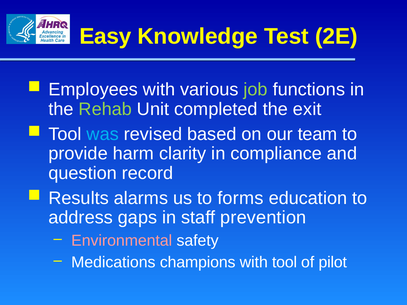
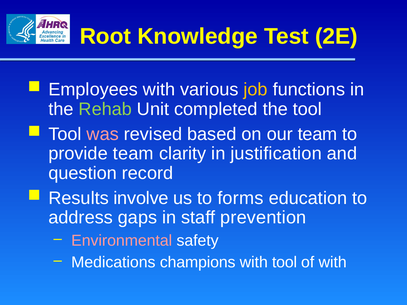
Easy: Easy -> Root
job colour: light green -> yellow
the exit: exit -> tool
was colour: light blue -> pink
provide harm: harm -> team
compliance: compliance -> justification
alarms: alarms -> involve
of pilot: pilot -> with
